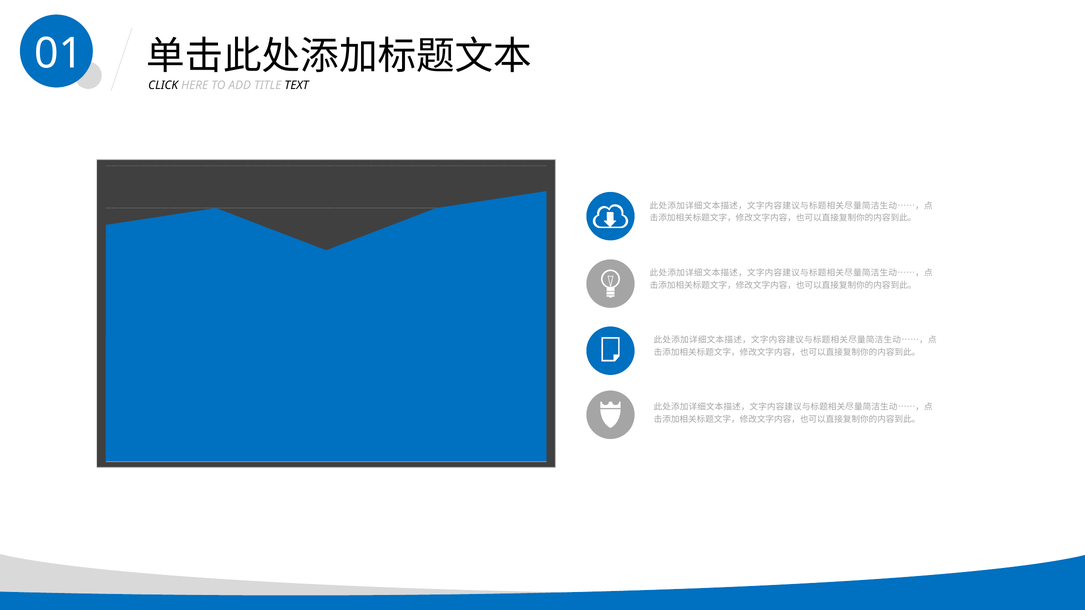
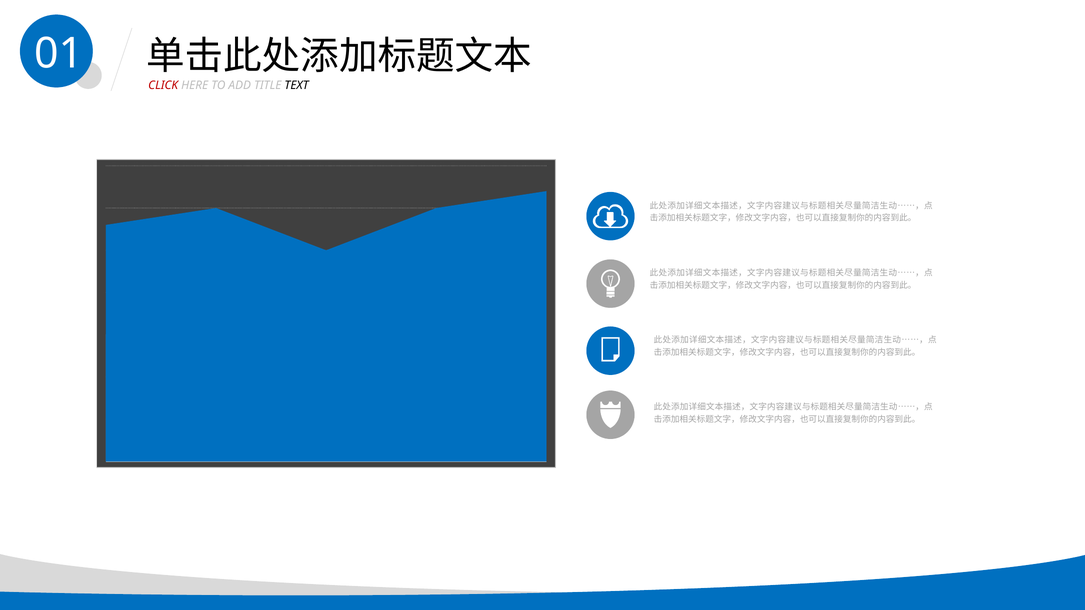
CLICK colour: black -> red
